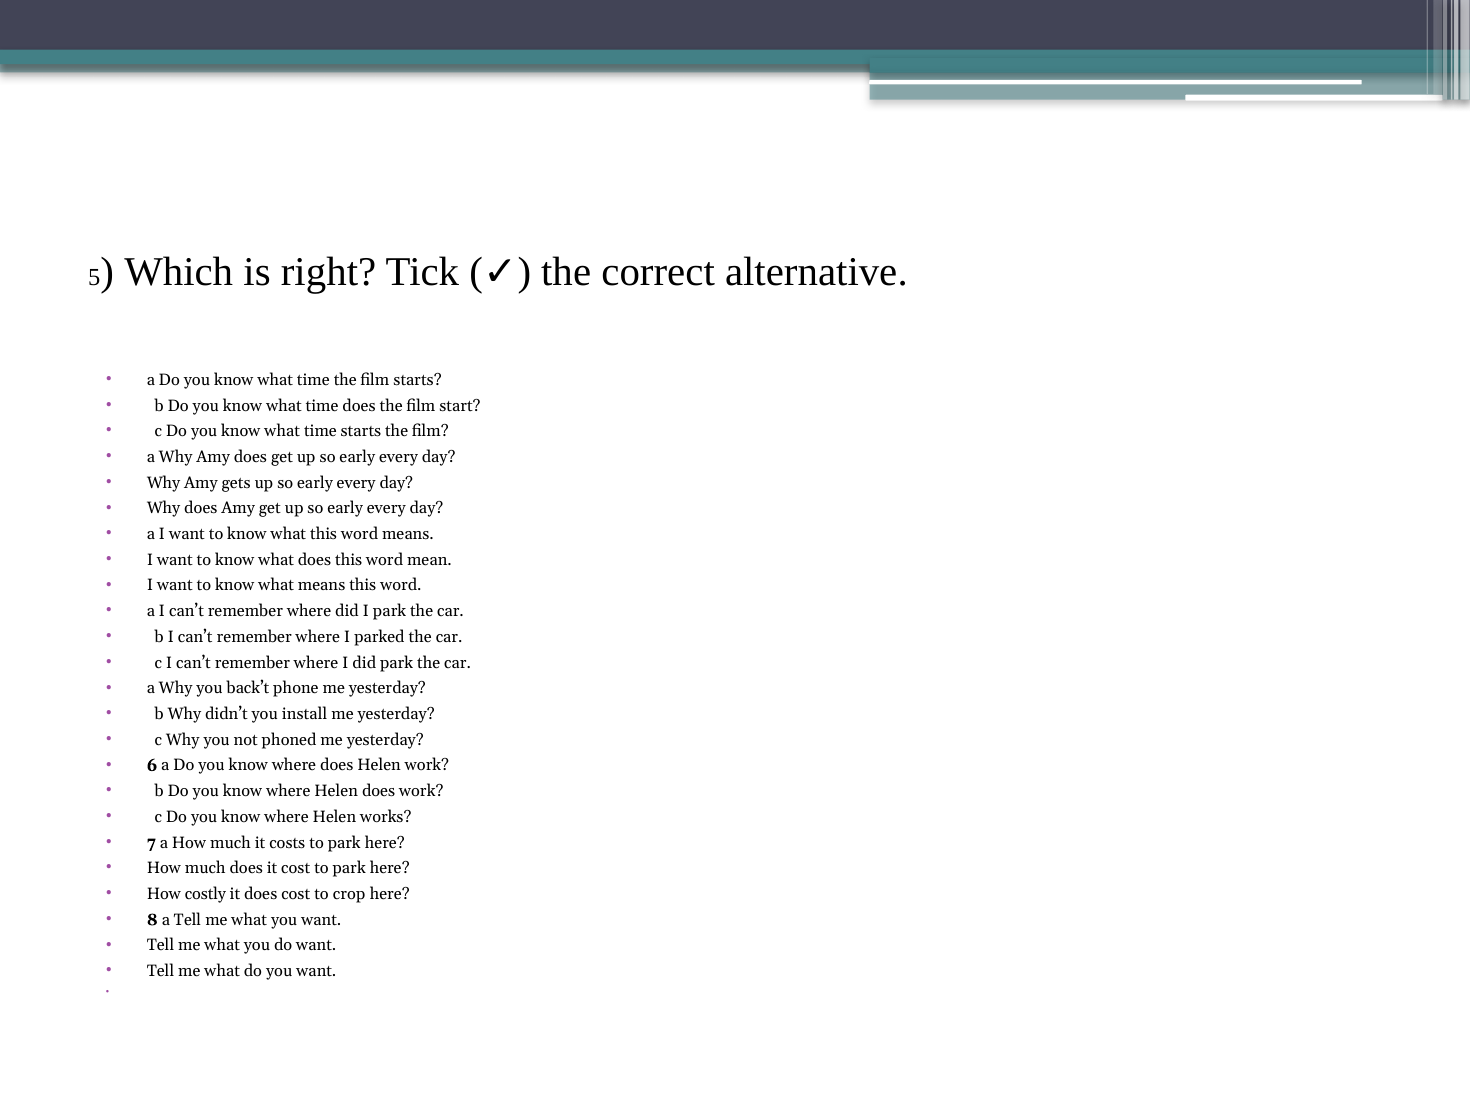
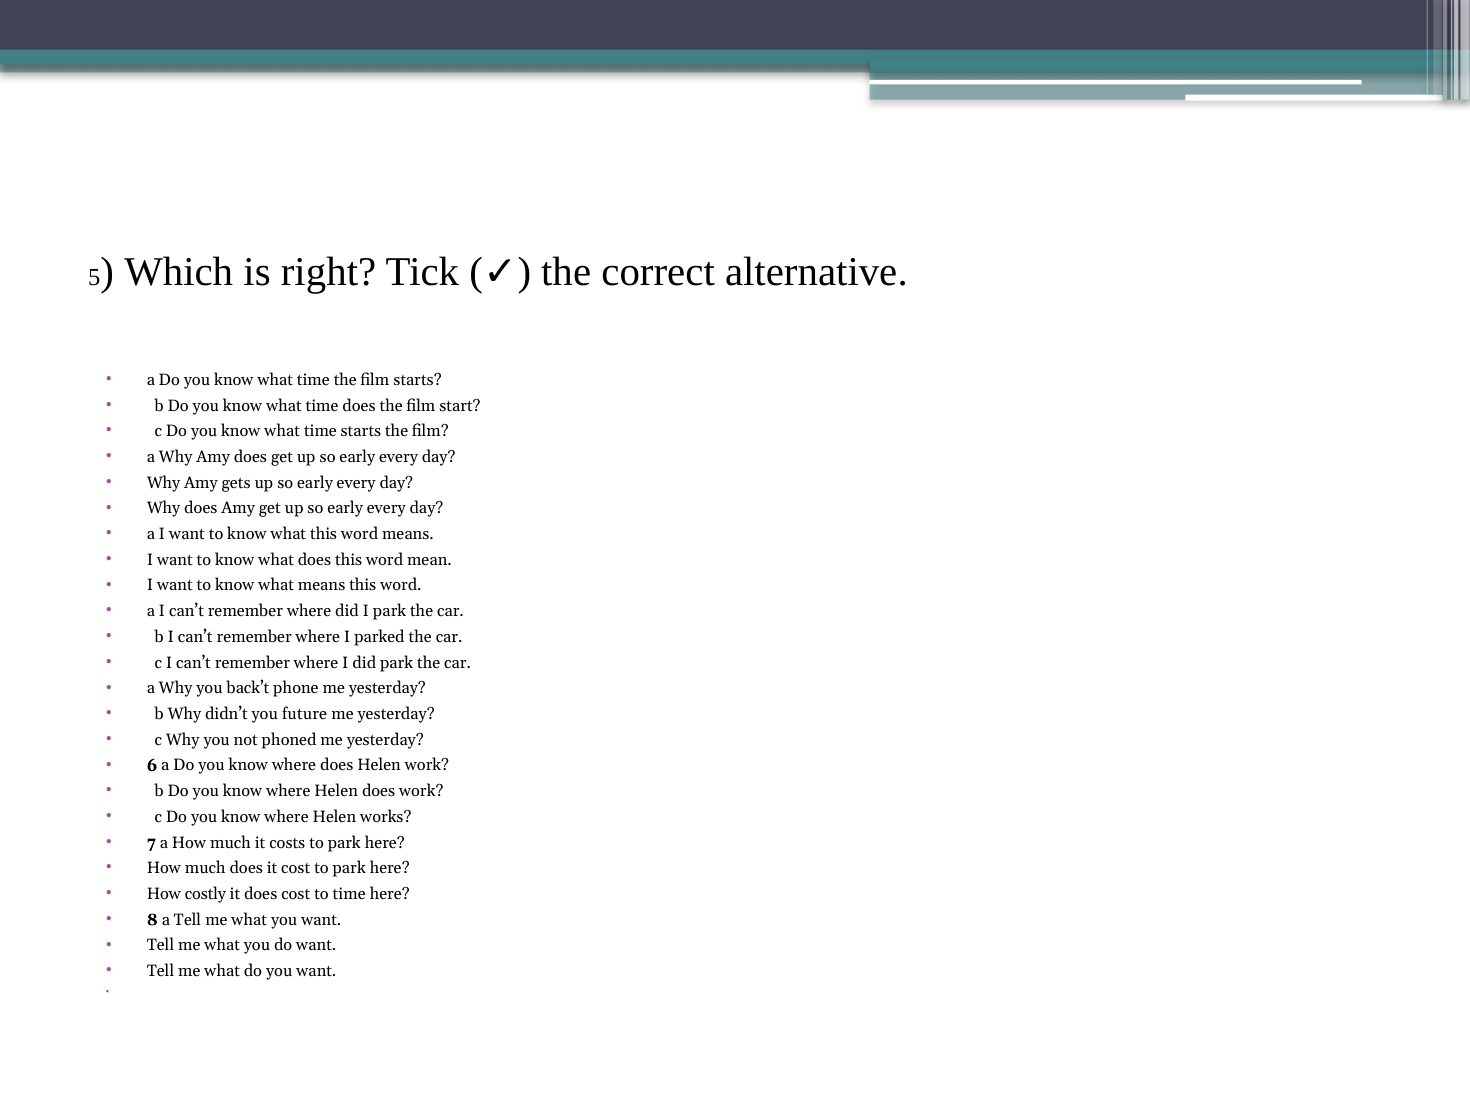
install: install -> future
to crop: crop -> time
